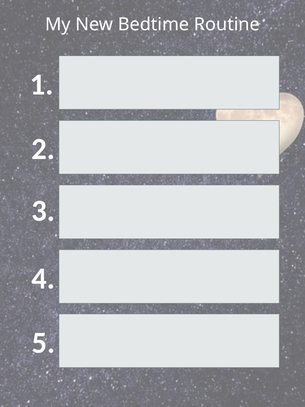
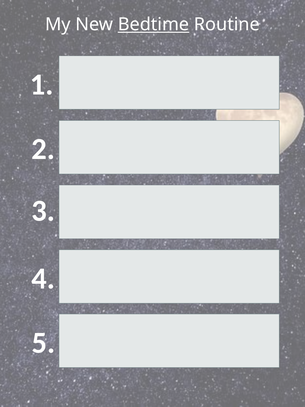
Bedtime underline: none -> present
